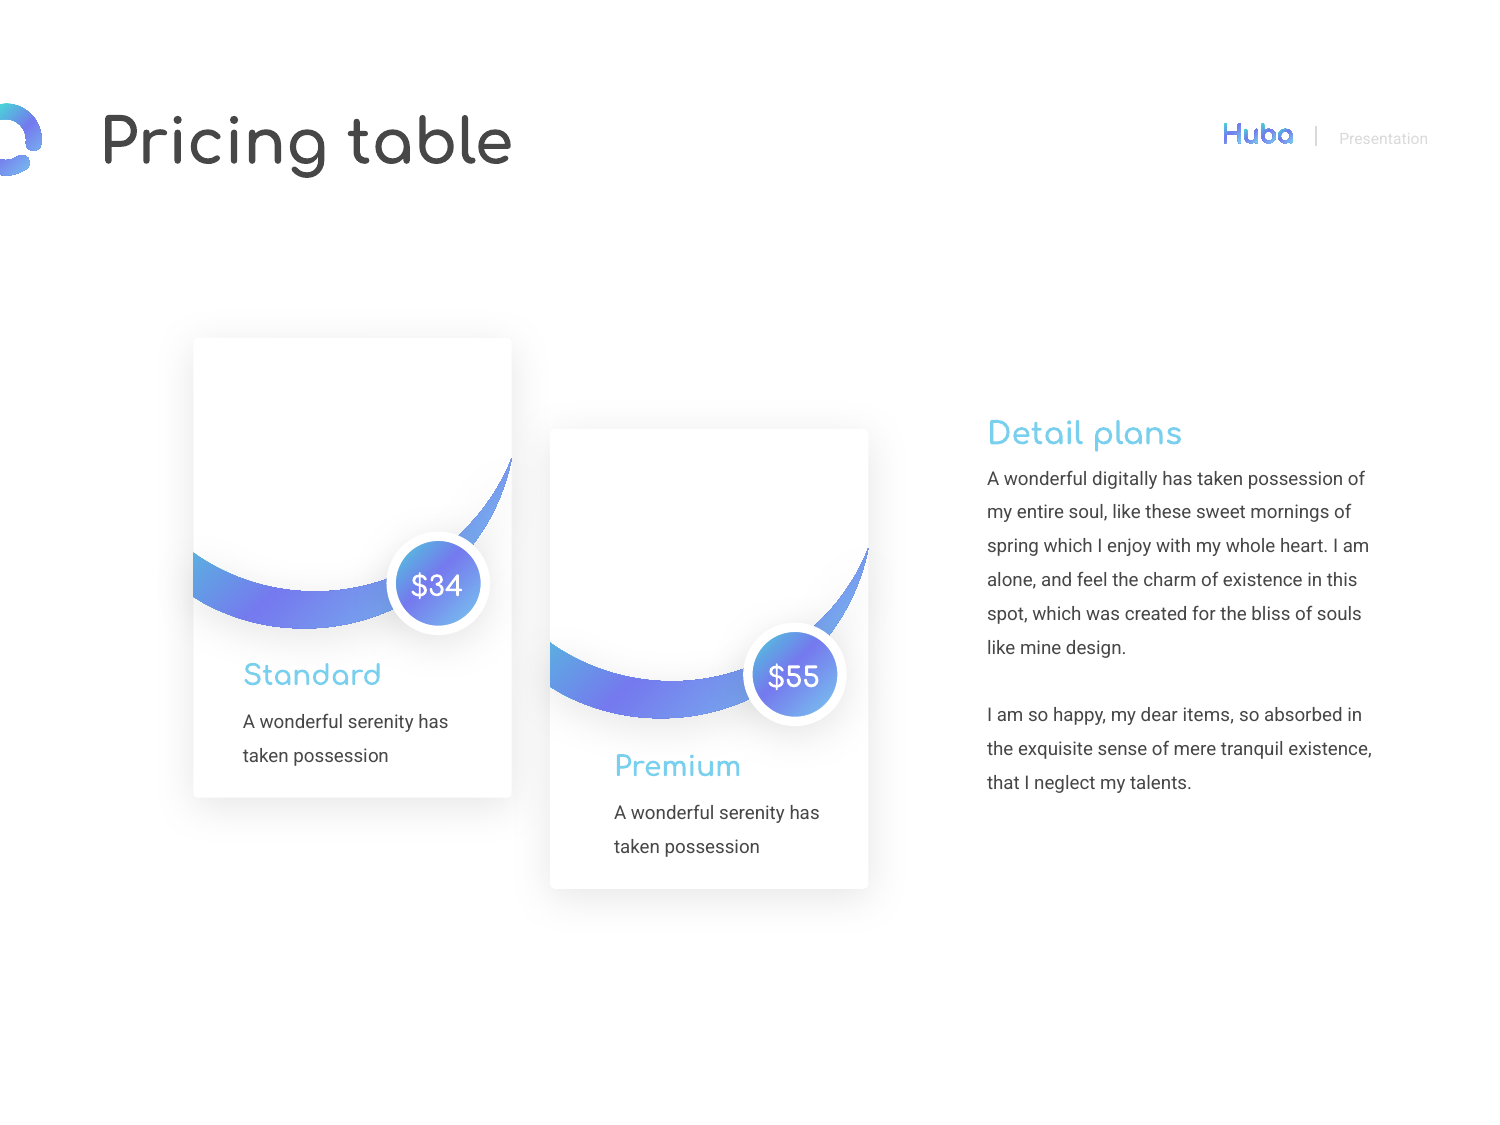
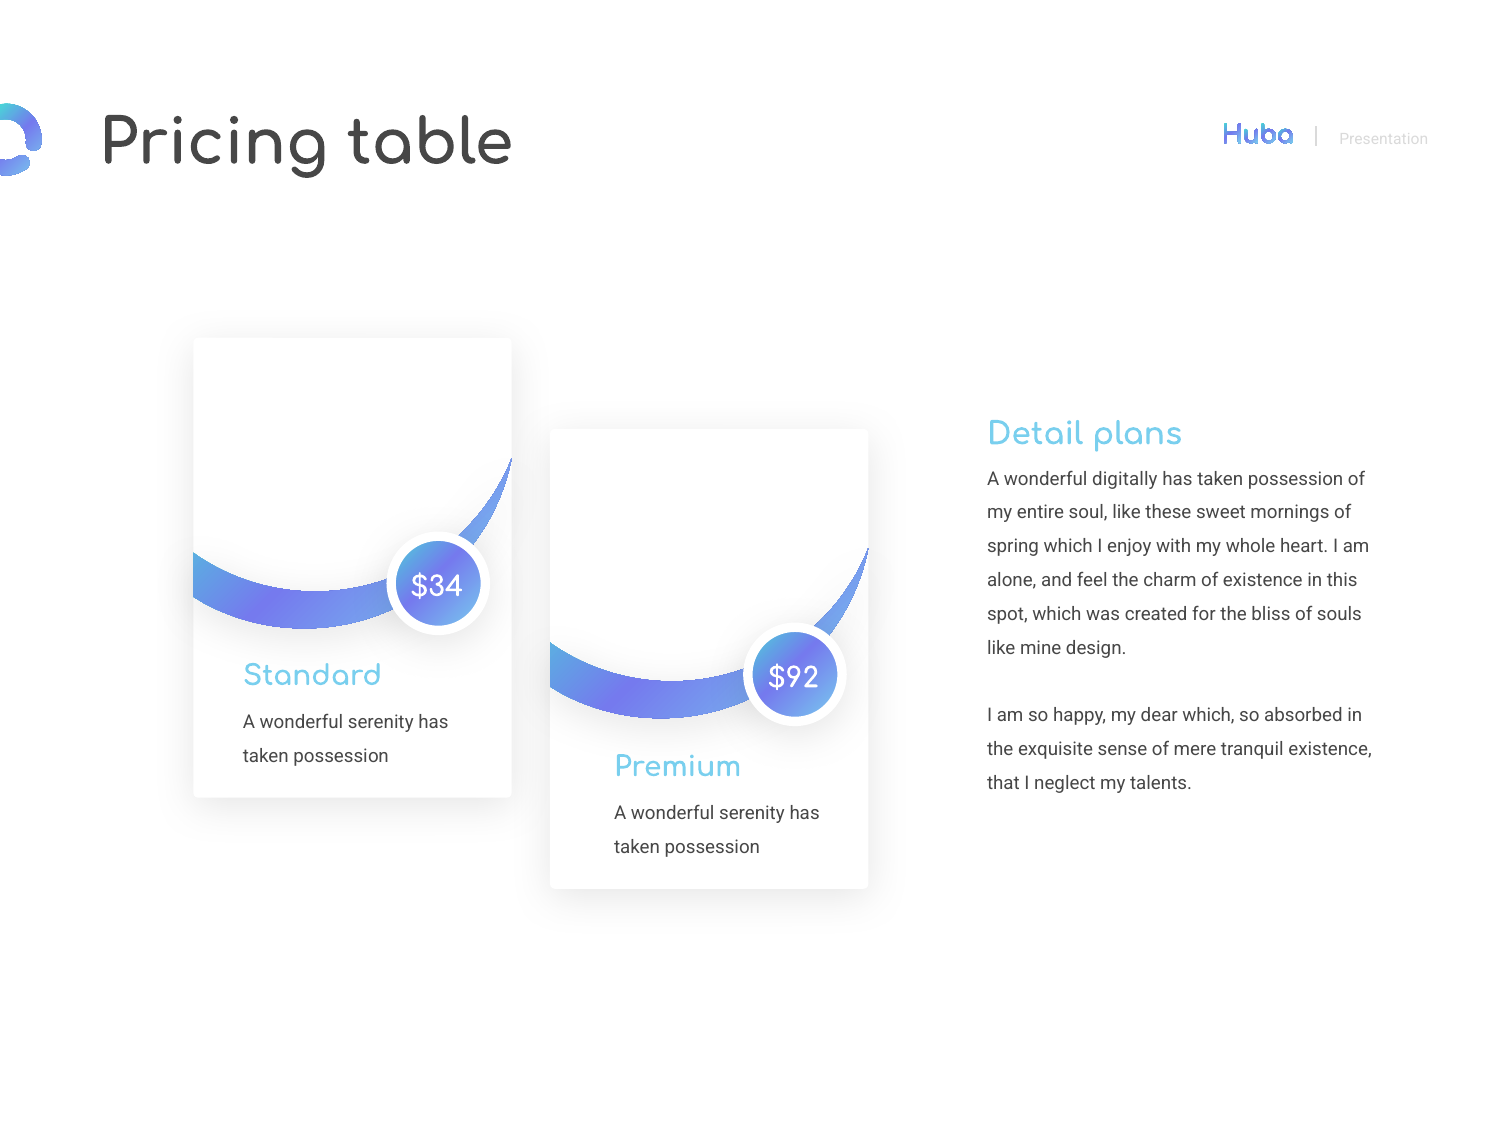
$55: $55 -> $92
dear items: items -> which
